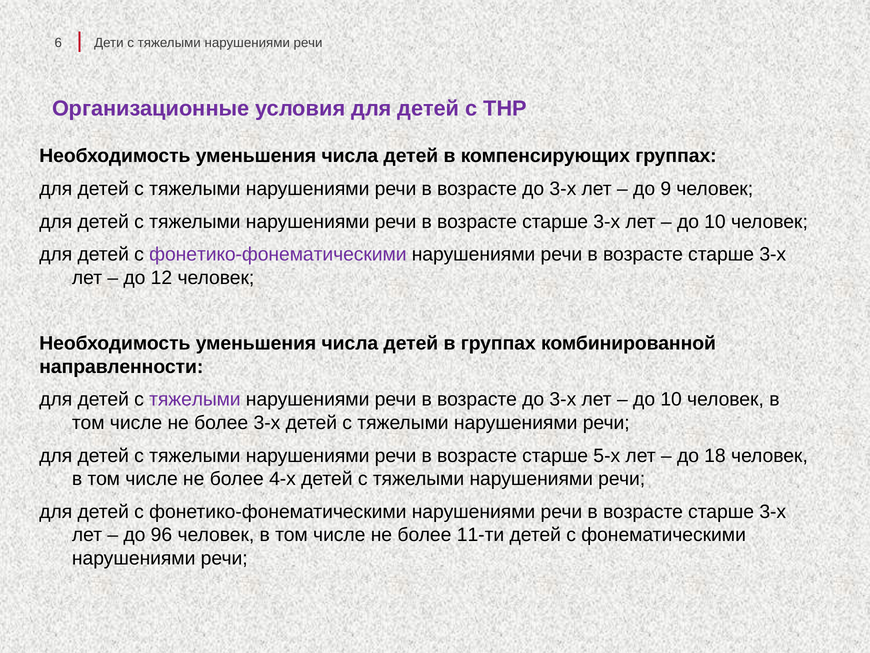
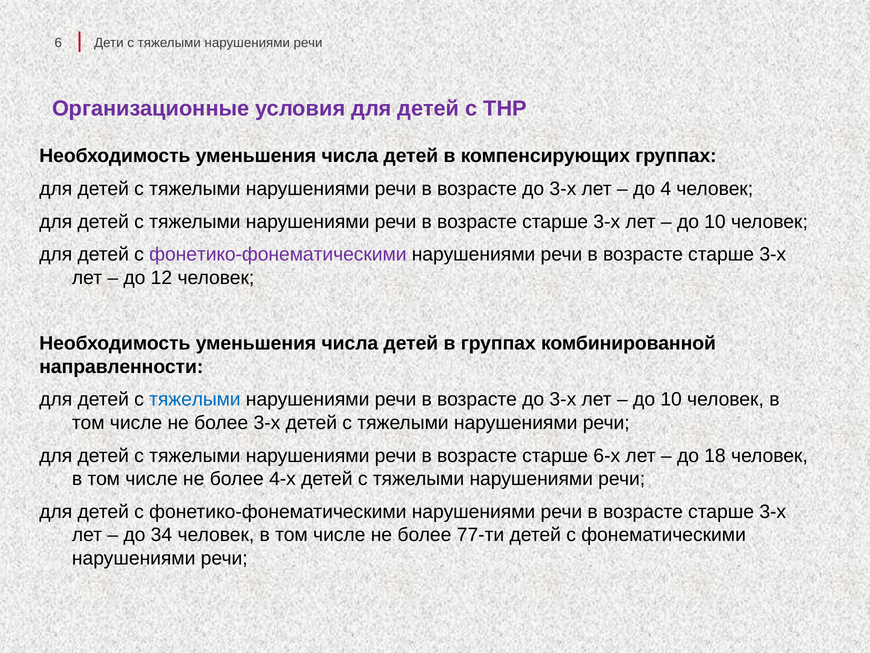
9: 9 -> 4
тяжелыми at (195, 399) colour: purple -> blue
5-х: 5-х -> 6-х
96: 96 -> 34
11-ти: 11-ти -> 77-ти
